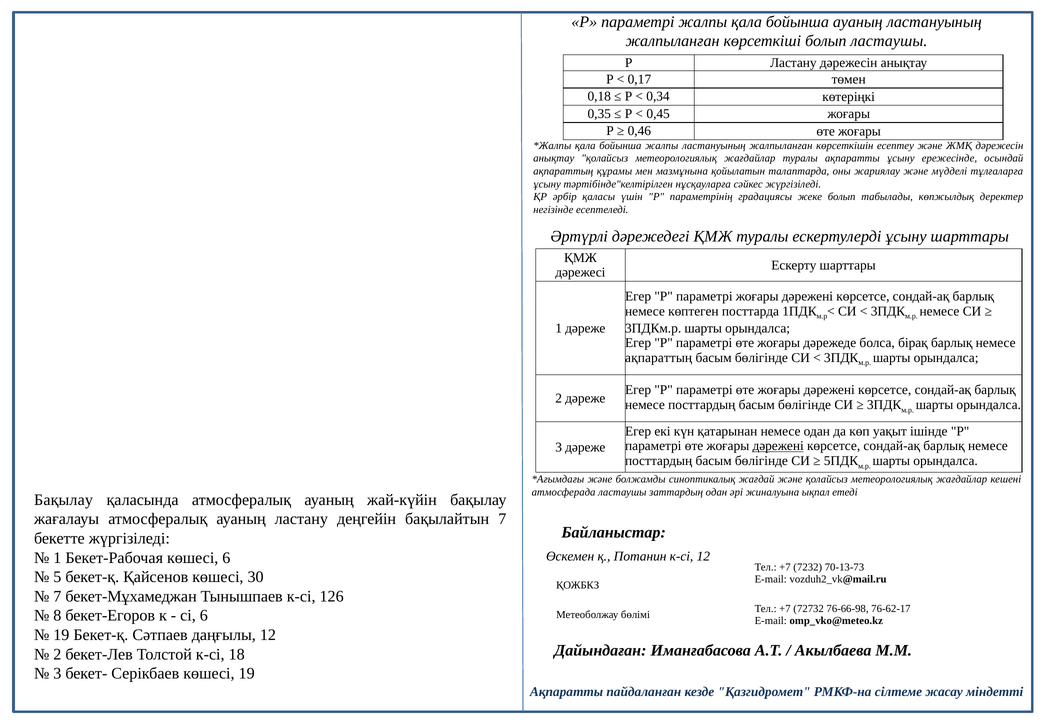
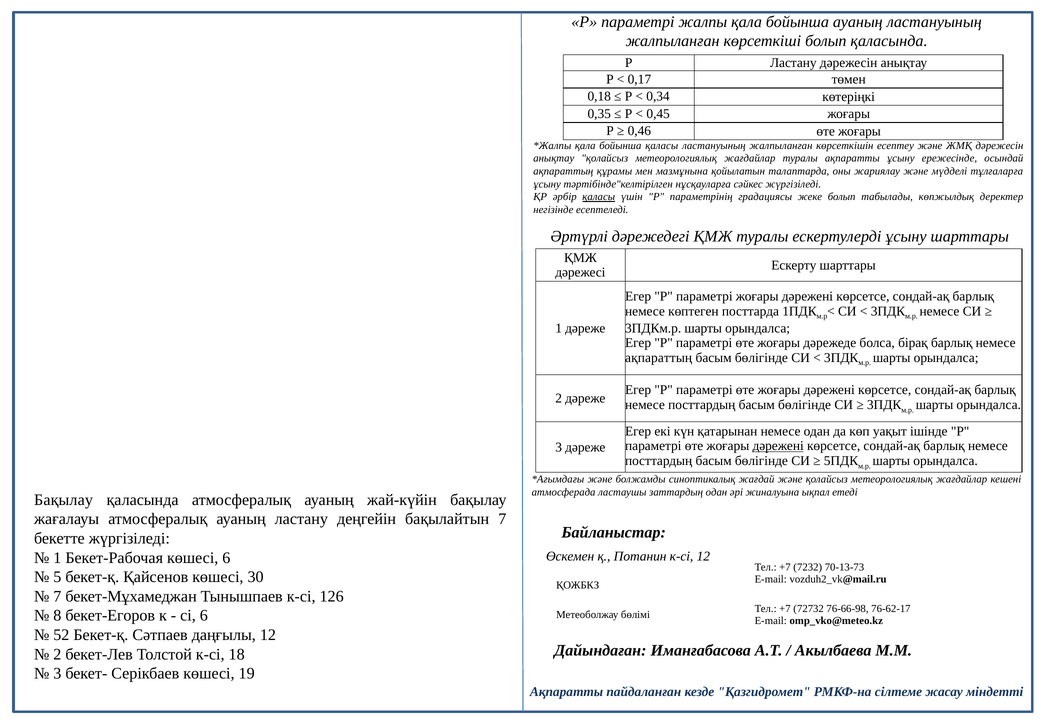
болып ластаушы: ластаушы -> қаласында
бойынша жалпы: жалпы -> қаласы
қаласы at (599, 197) underline: none -> present
19 at (61, 635): 19 -> 52
